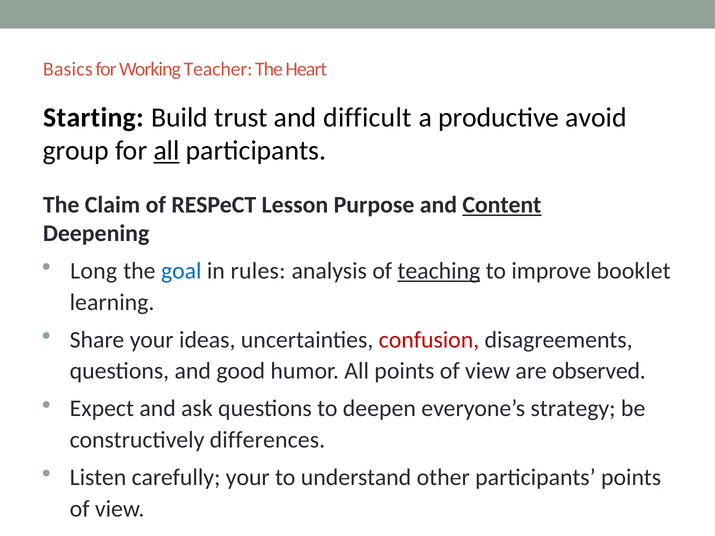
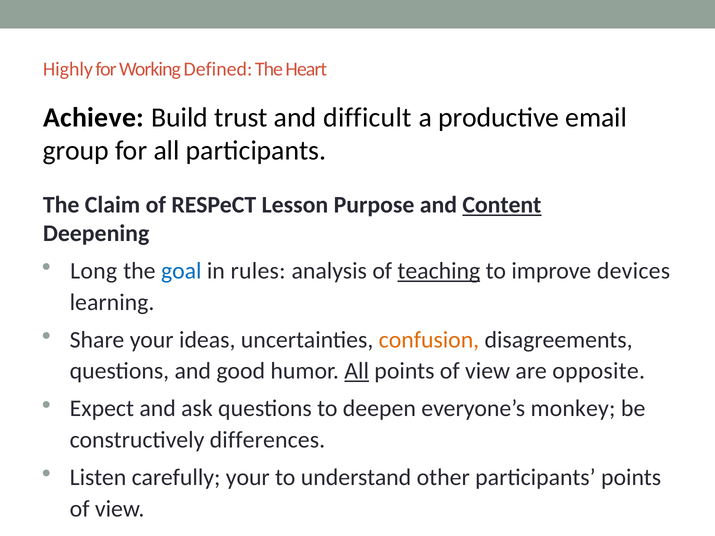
Basics: Basics -> Highly
Teacher: Teacher -> Defined
Starting: Starting -> Achieve
avoid: avoid -> email
all at (167, 151) underline: present -> none
booklet: booklet -> devices
confusion colour: red -> orange
All at (357, 371) underline: none -> present
observed: observed -> opposite
strategy: strategy -> monkey
